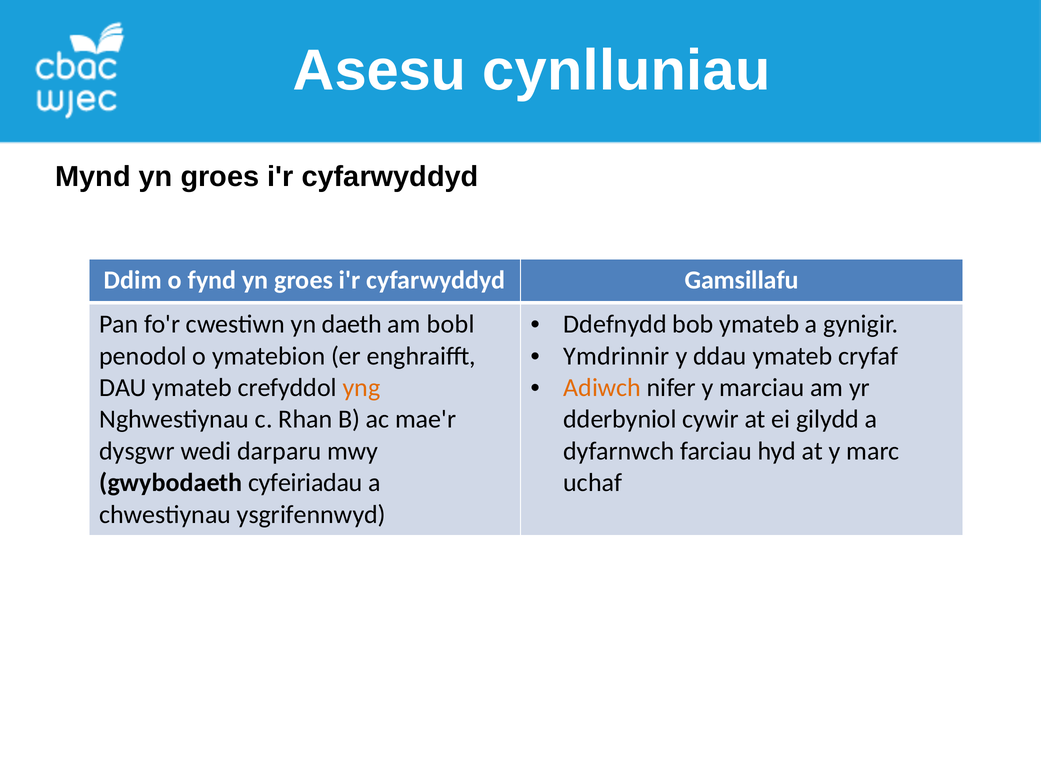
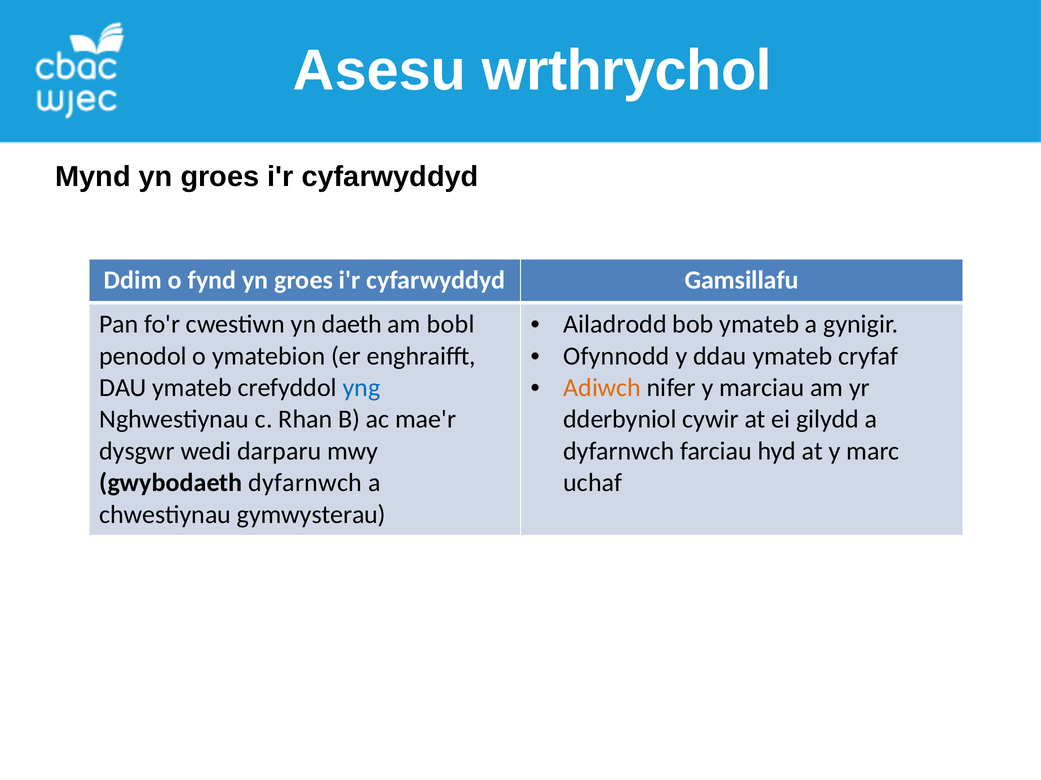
cynlluniau: cynlluniau -> wrthrychol
Ddefnydd: Ddefnydd -> Ailadrodd
Ymdrinnir: Ymdrinnir -> Ofynnodd
yng colour: orange -> blue
gwybodaeth cyfeiriadau: cyfeiriadau -> dyfarnwch
ysgrifennwyd: ysgrifennwyd -> gymwysterau
